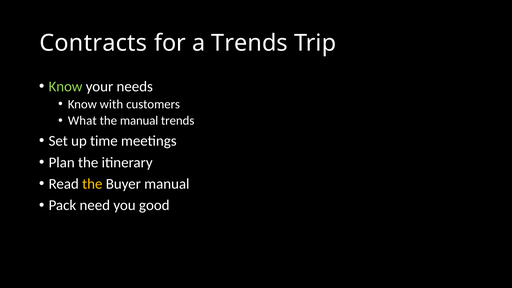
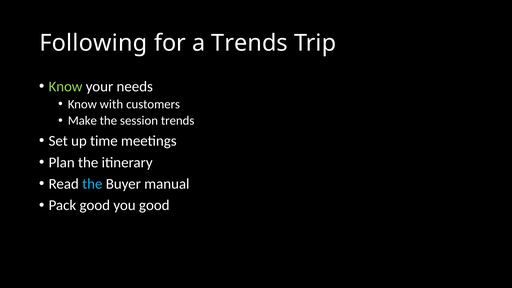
Contracts: Contracts -> Following
What: What -> Make
the manual: manual -> session
the at (92, 184) colour: yellow -> light blue
Pack need: need -> good
